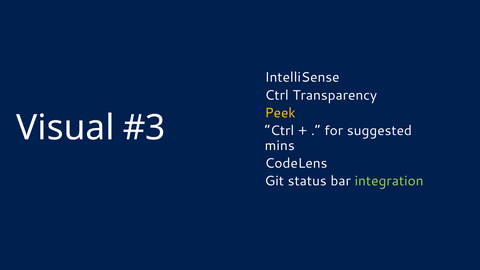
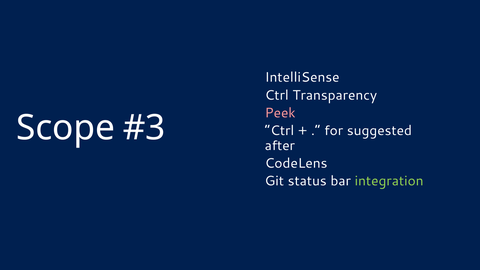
Peek colour: yellow -> pink
Visual: Visual -> Scope
mins: mins -> after
